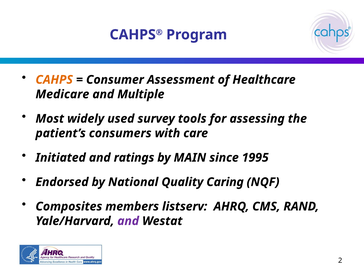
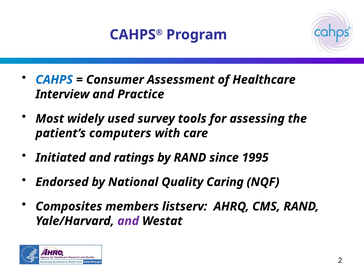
CAHPS at (54, 80) colour: orange -> blue
Medicare: Medicare -> Interview
Multiple: Multiple -> Practice
consumers: consumers -> computers
by MAIN: MAIN -> RAND
